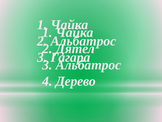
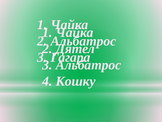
Дерево: Дерево -> Кошку
